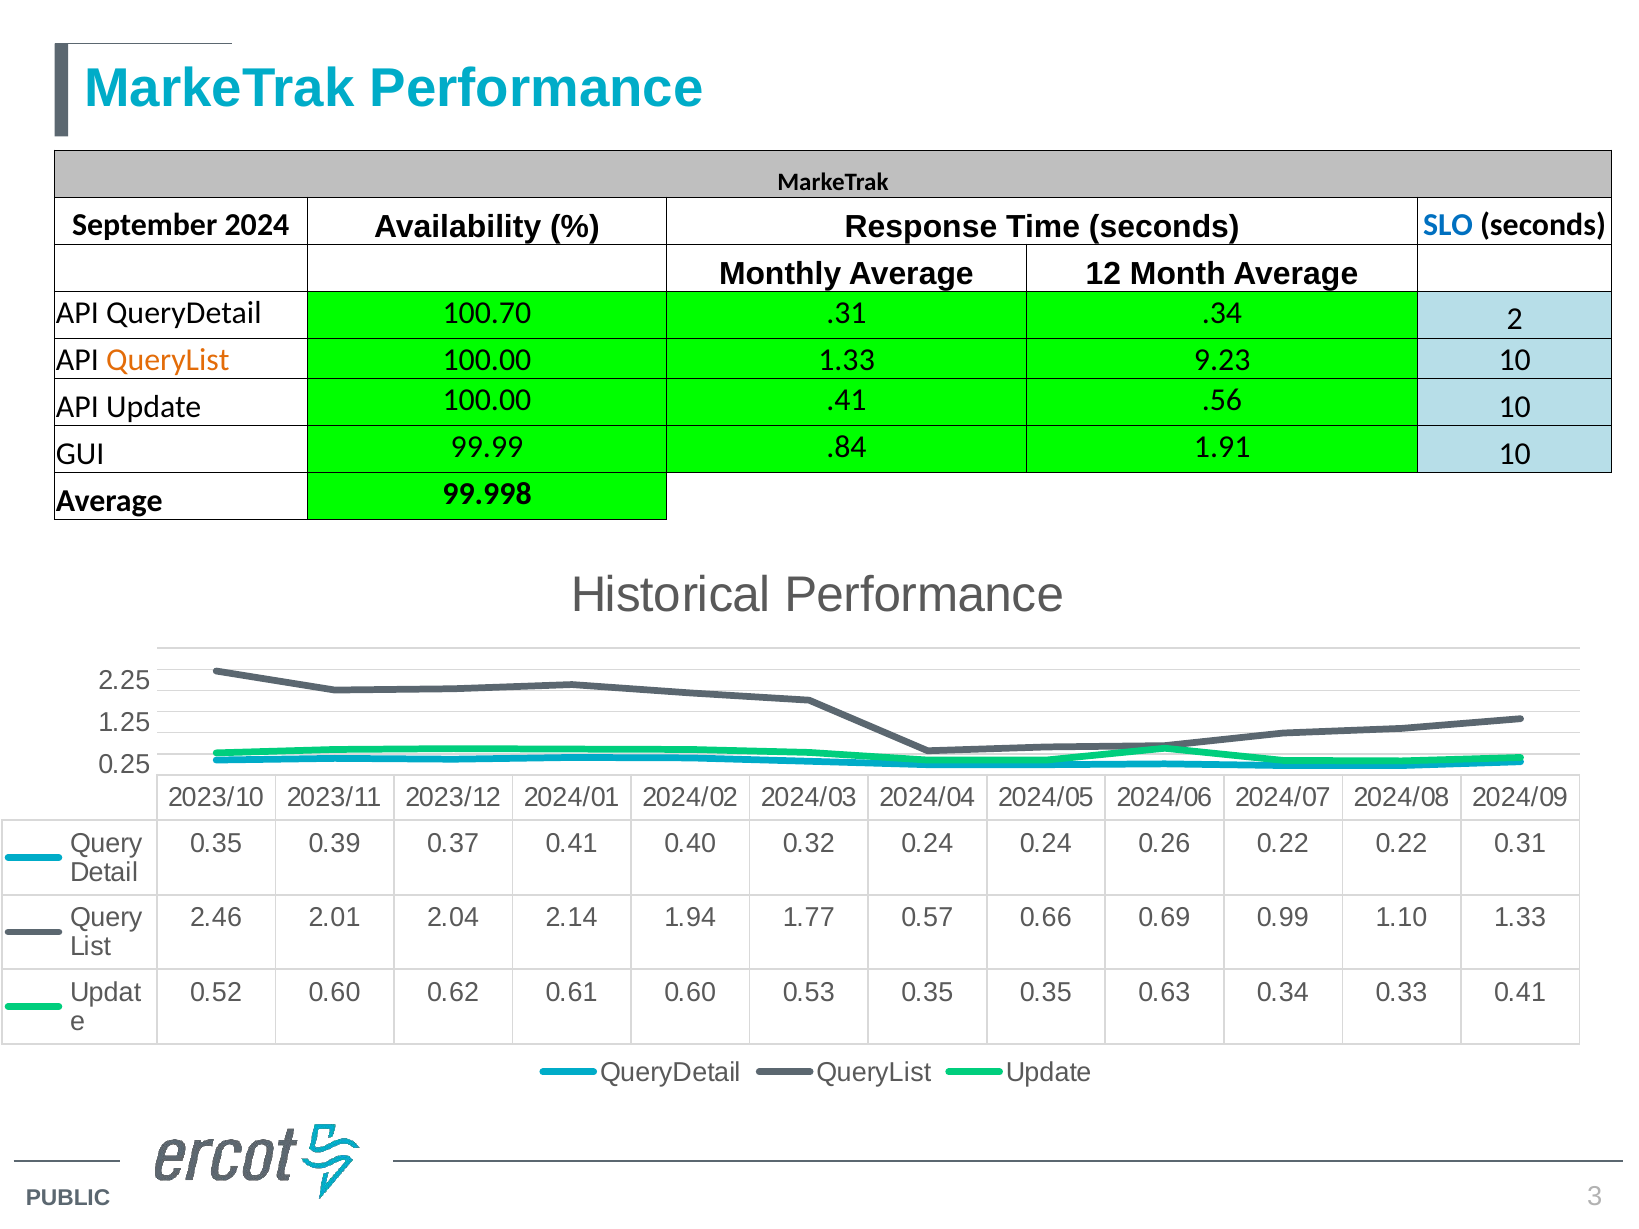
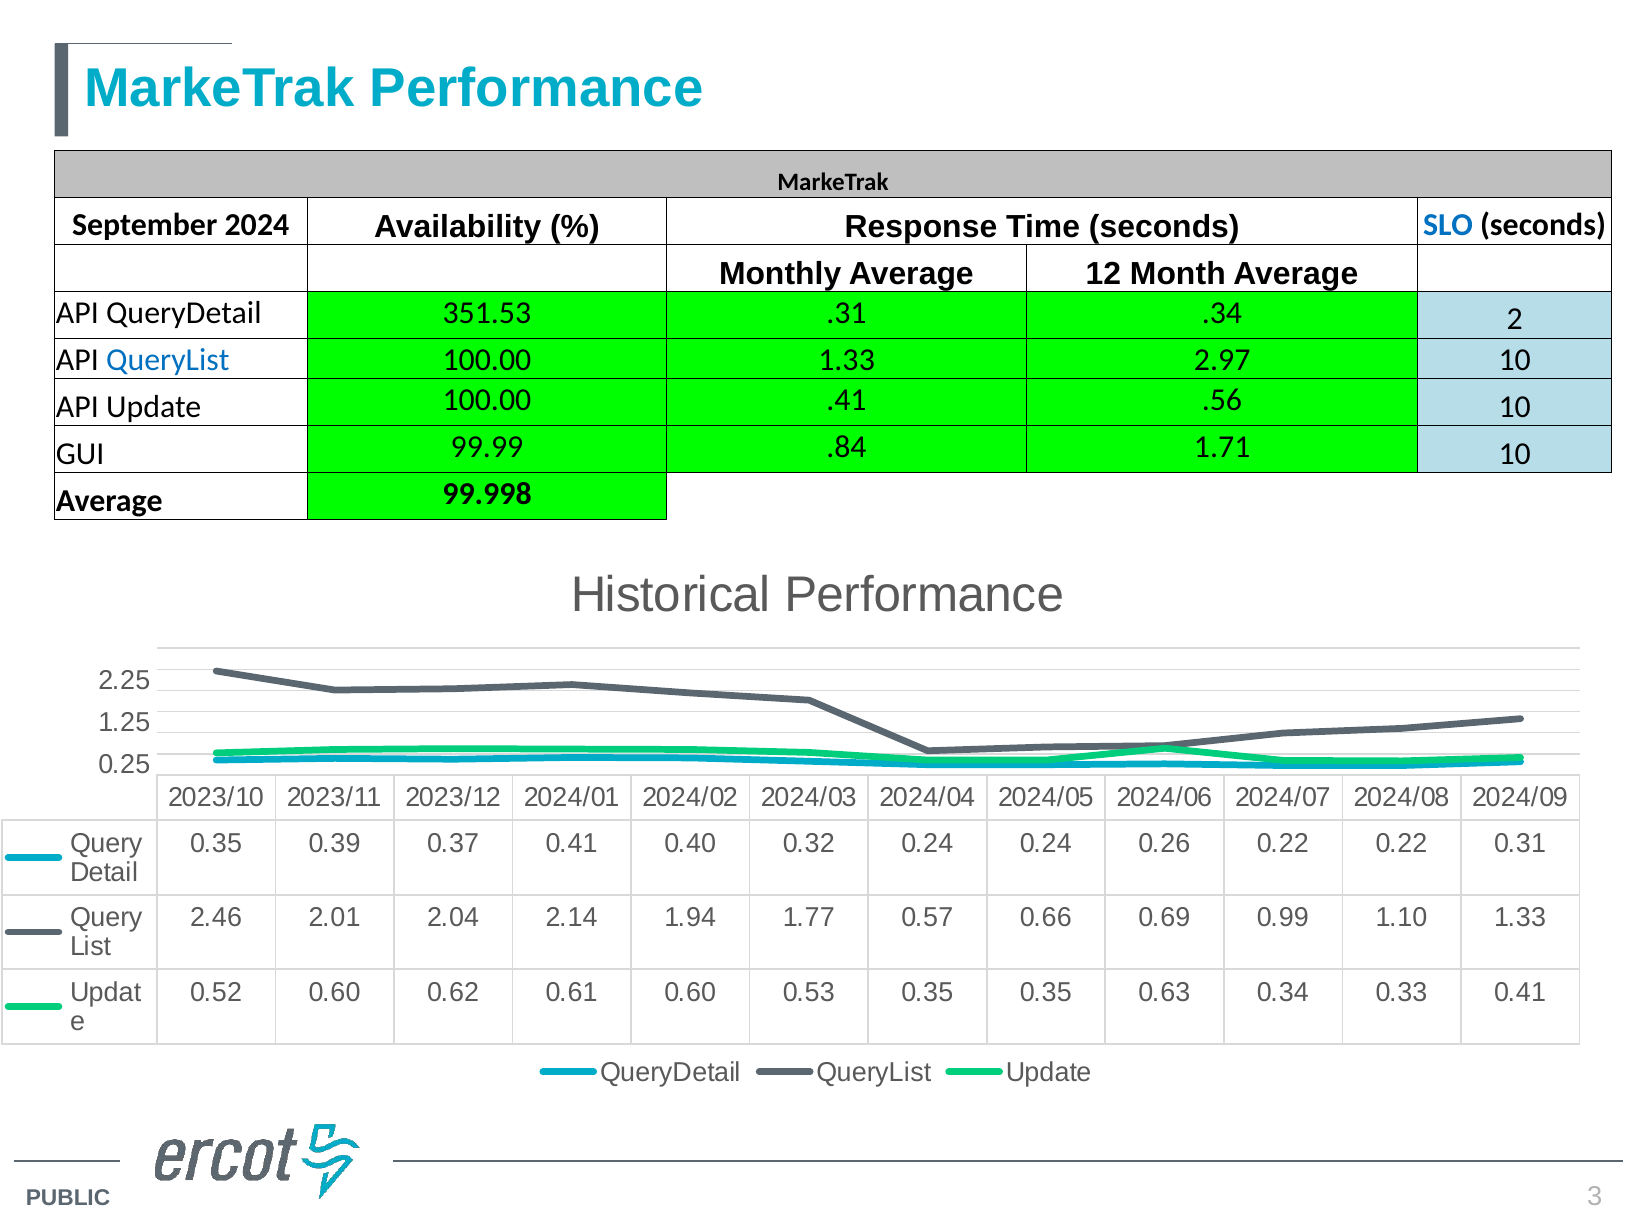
100.70: 100.70 -> 351.53
QueryList at (168, 360) colour: orange -> blue
9.23: 9.23 -> 2.97
1.91: 1.91 -> 1.71
